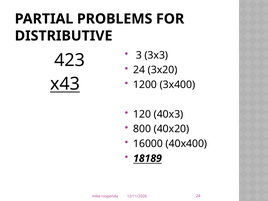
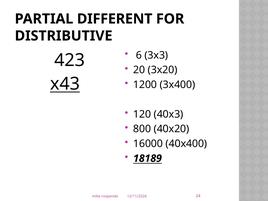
PROBLEMS: PROBLEMS -> DIFFERENT
3: 3 -> 6
24 at (139, 70): 24 -> 20
